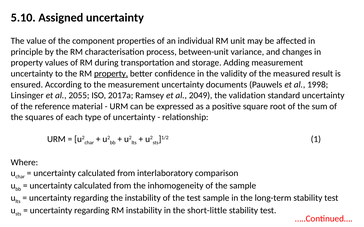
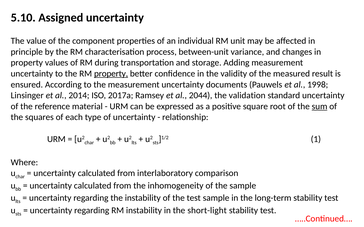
2055: 2055 -> 2014
2049: 2049 -> 2044
sum underline: none -> present
short-little: short-little -> short-light
